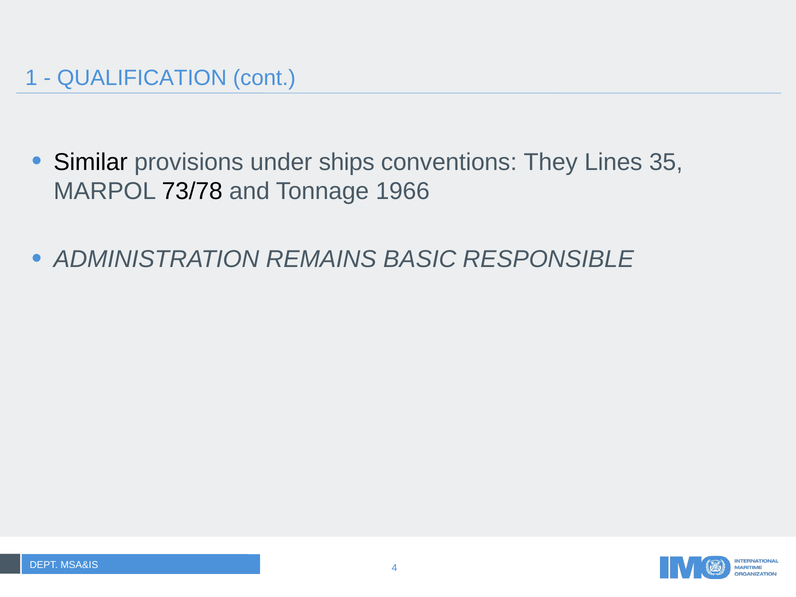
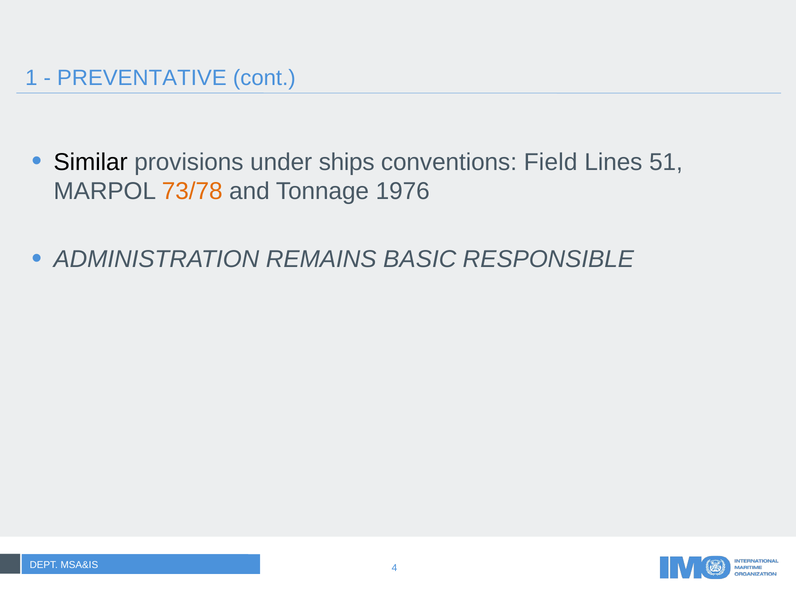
QUALIFICATION: QUALIFICATION -> PREVENTATIVE
They: They -> Field
35: 35 -> 51
73/78 colour: black -> orange
1966: 1966 -> 1976
